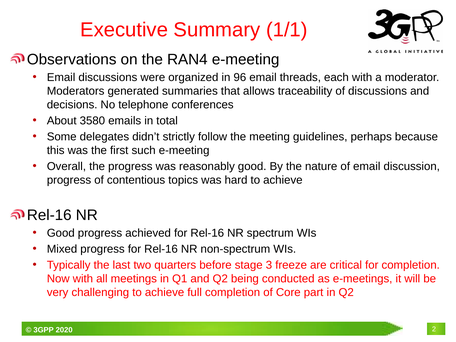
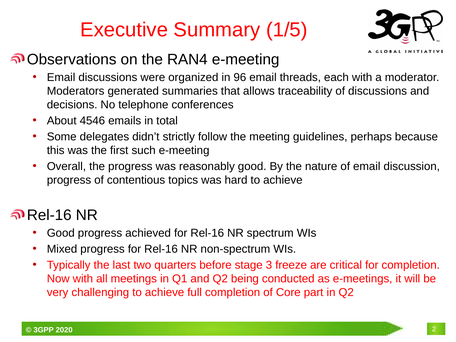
1/1: 1/1 -> 1/5
3580: 3580 -> 4546
